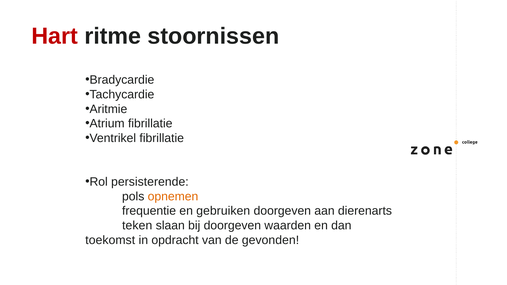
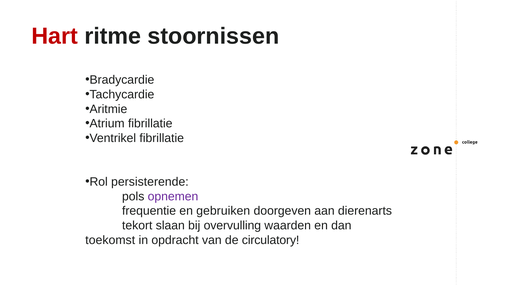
opnemen colour: orange -> purple
teken: teken -> tekort
bij doorgeven: doorgeven -> overvulling
gevonden: gevonden -> circulatory
